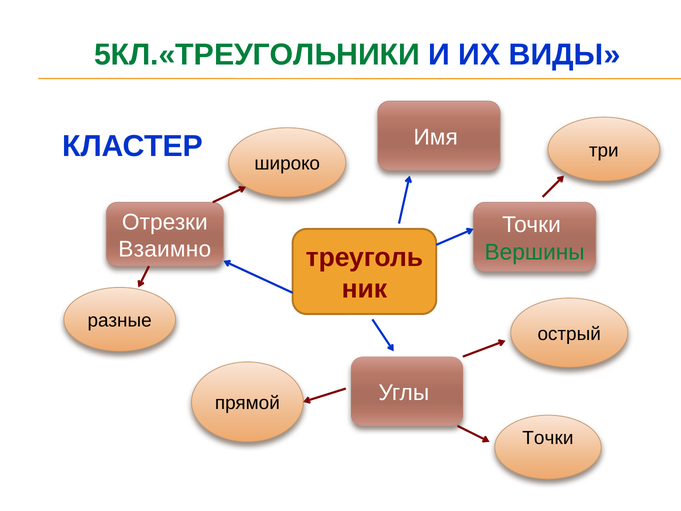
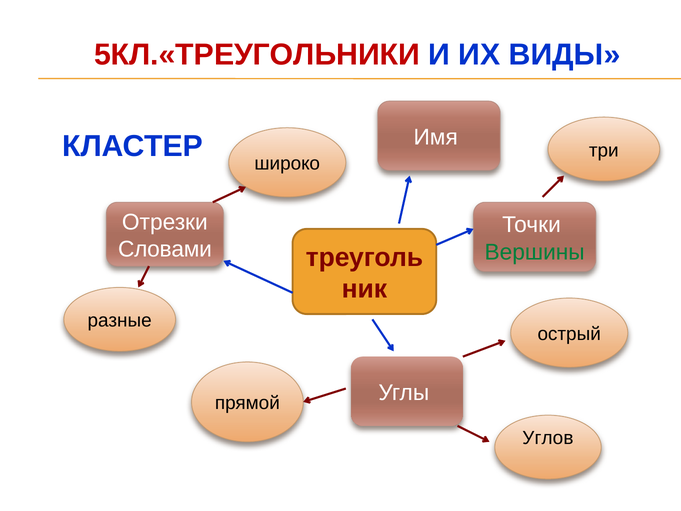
5КЛ.«ТРЕУГОЛЬНИКИ colour: green -> red
Взаимно: Взаимно -> Словами
Точки at (548, 438): Точки -> Углов
